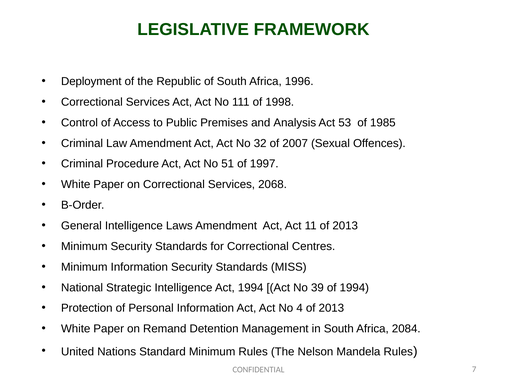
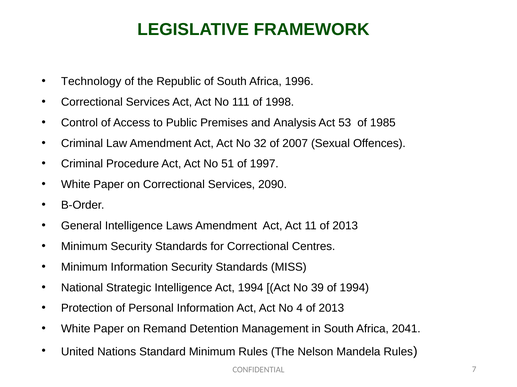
Deployment: Deployment -> Technology
2068: 2068 -> 2090
2084: 2084 -> 2041
